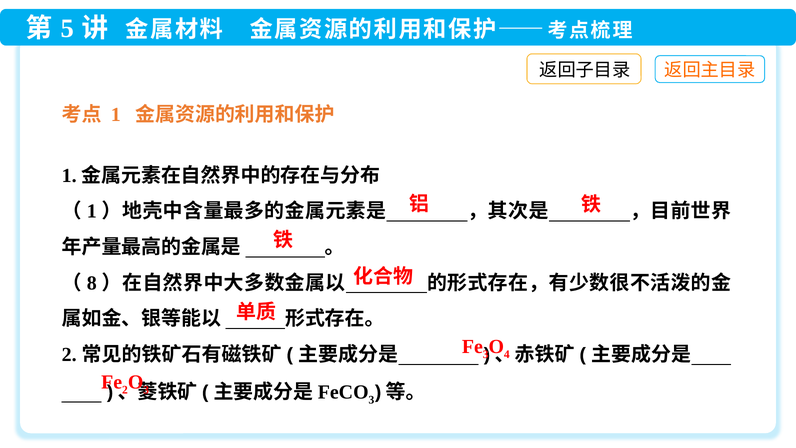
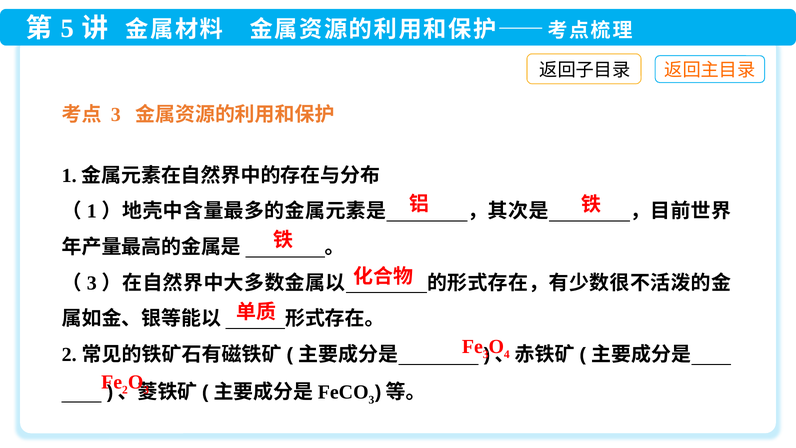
1 at (116, 115): 1 -> 3
8 at (92, 283): 8 -> 3
